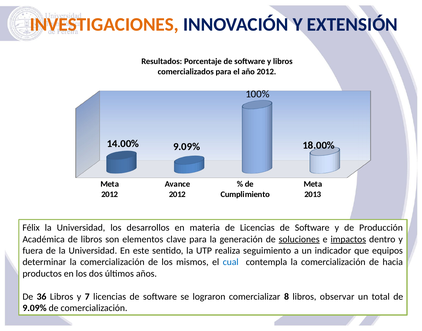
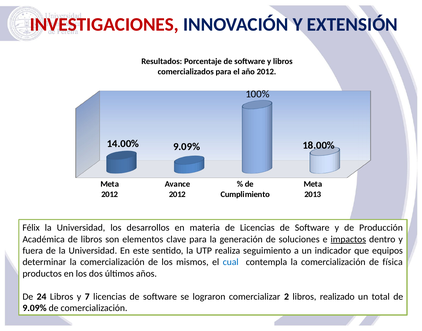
INVESTIGACIONES colour: orange -> red
soluciones underline: present -> none
hacia: hacia -> física
36: 36 -> 24
8: 8 -> 2
observar: observar -> realizado
